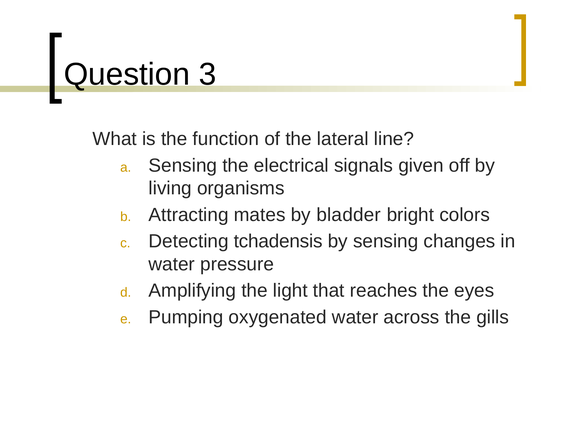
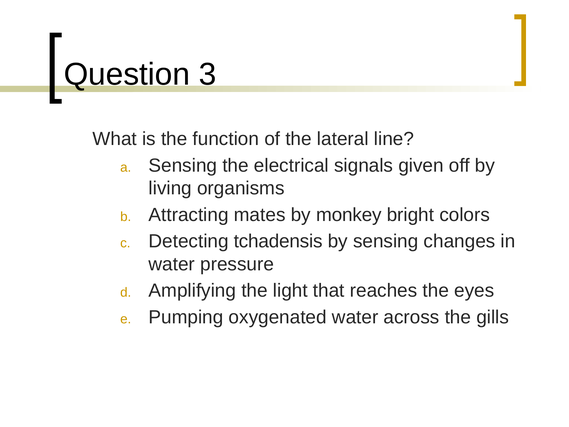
bladder: bladder -> monkey
